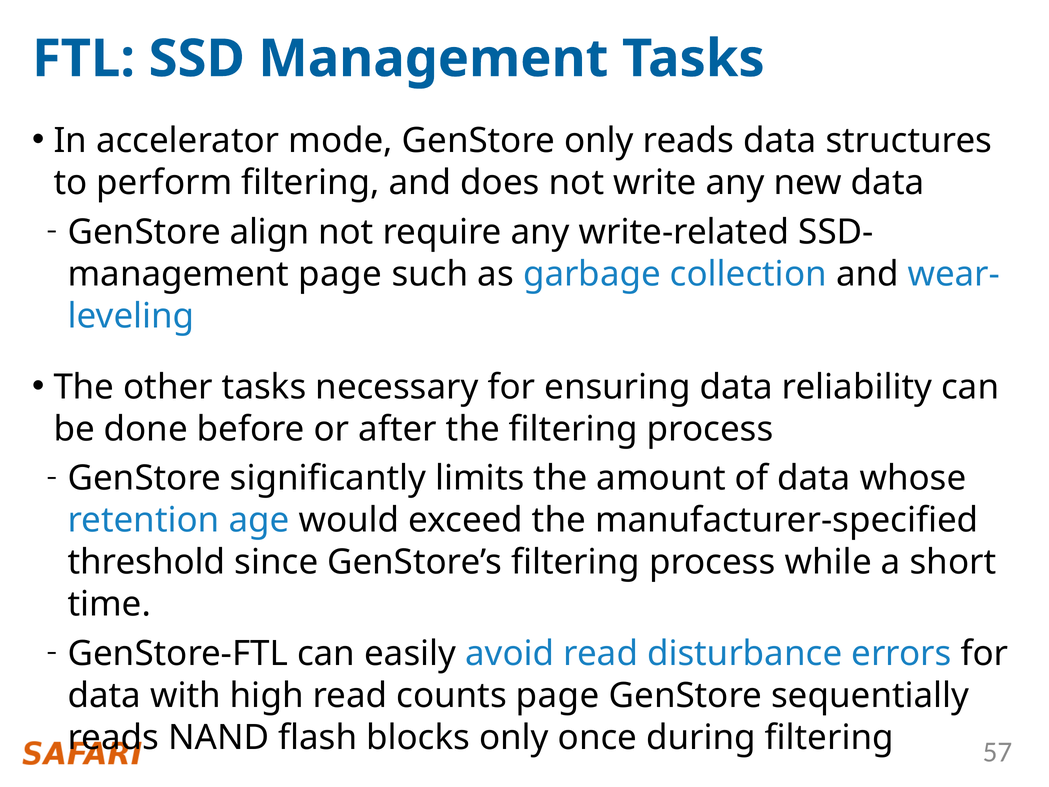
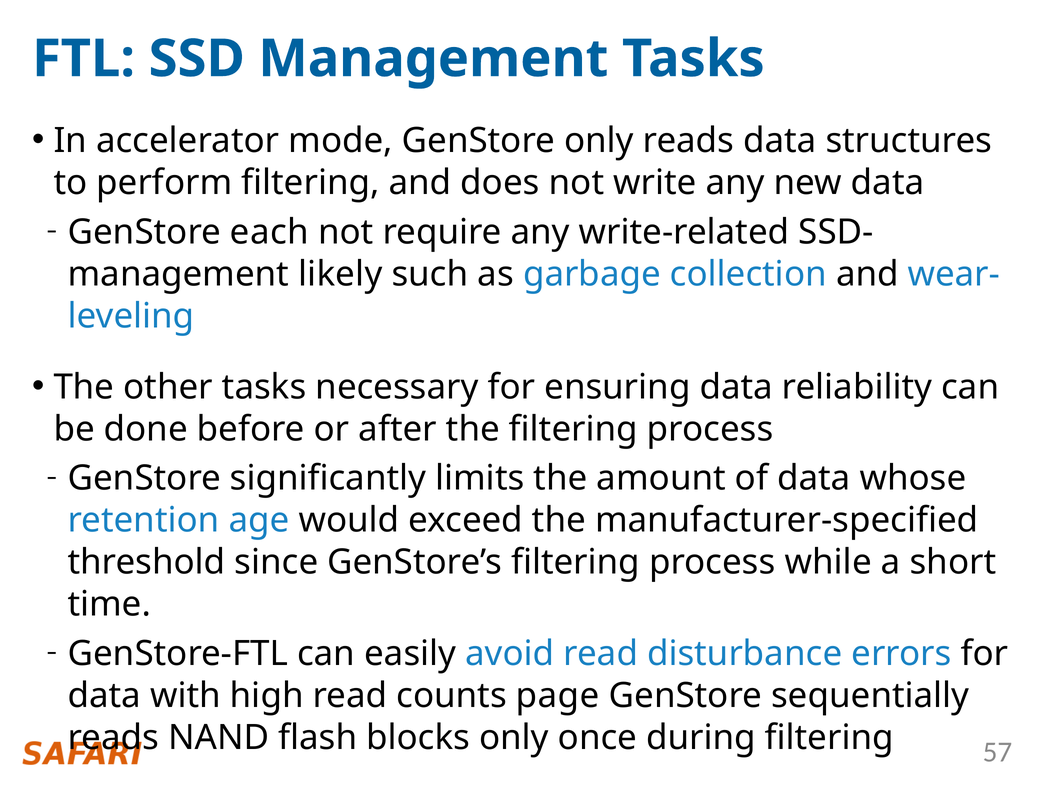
align: align -> each
management page: page -> likely
